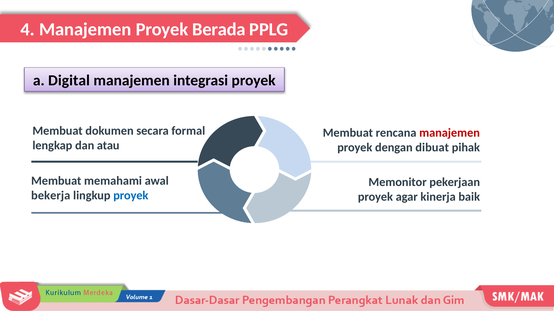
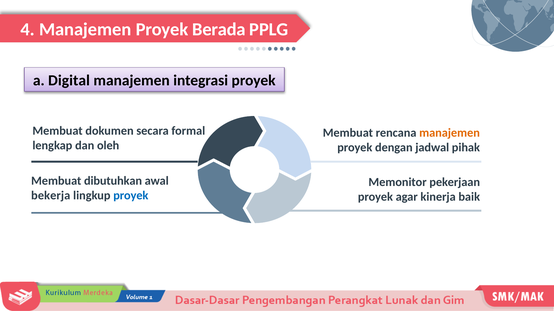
manajemen at (450, 133) colour: red -> orange
atau: atau -> oleh
dibuat: dibuat -> jadwal
memahami: memahami -> dibutuhkan
